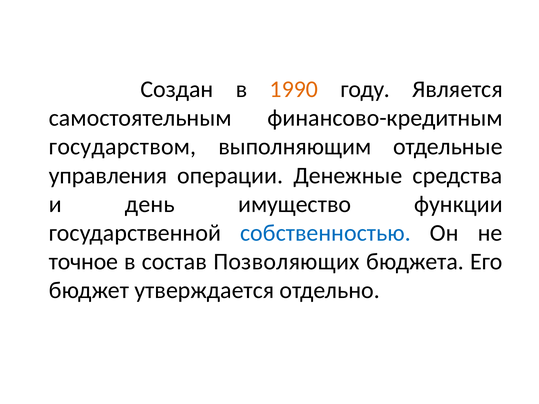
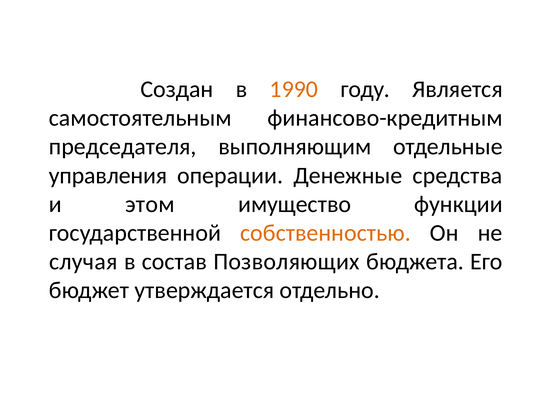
государством: государством -> председателя
день: день -> этом
собственностью colour: blue -> orange
точное: точное -> случая
